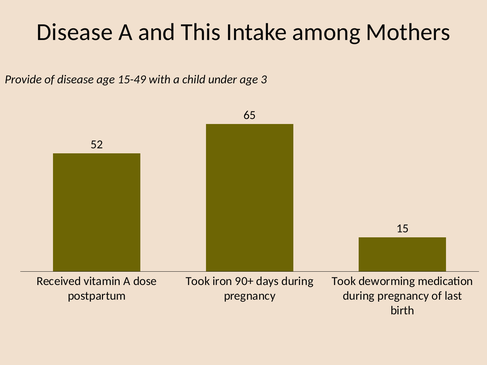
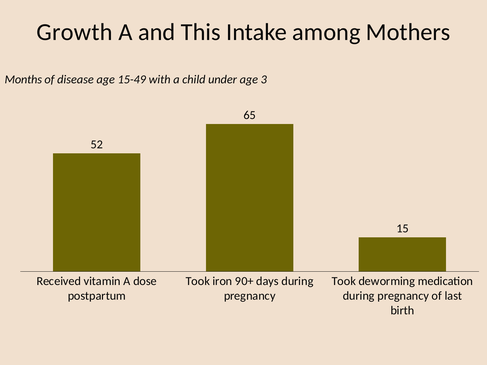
Disease at (75, 32): Disease -> Growth
Provide: Provide -> Months
